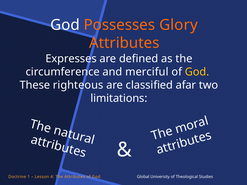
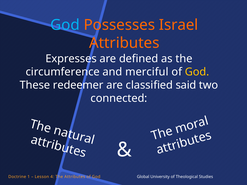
God at (65, 25) colour: white -> light blue
Glory: Glory -> Israel
righteous: righteous -> redeemer
afar: afar -> said
limitations: limitations -> connected
